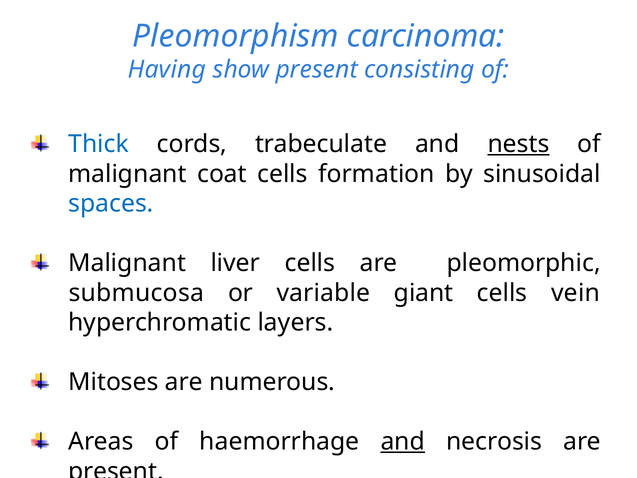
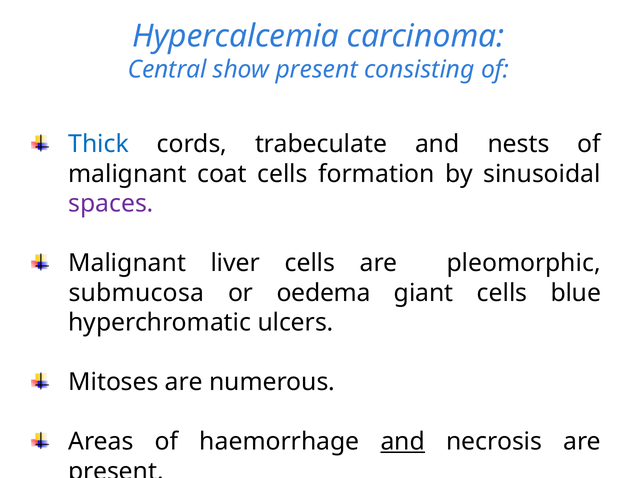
Pleomorphism: Pleomorphism -> Hypercalcemia
Having: Having -> Central
nests underline: present -> none
spaces colour: blue -> purple
variable: variable -> oedema
vein: vein -> blue
layers: layers -> ulcers
